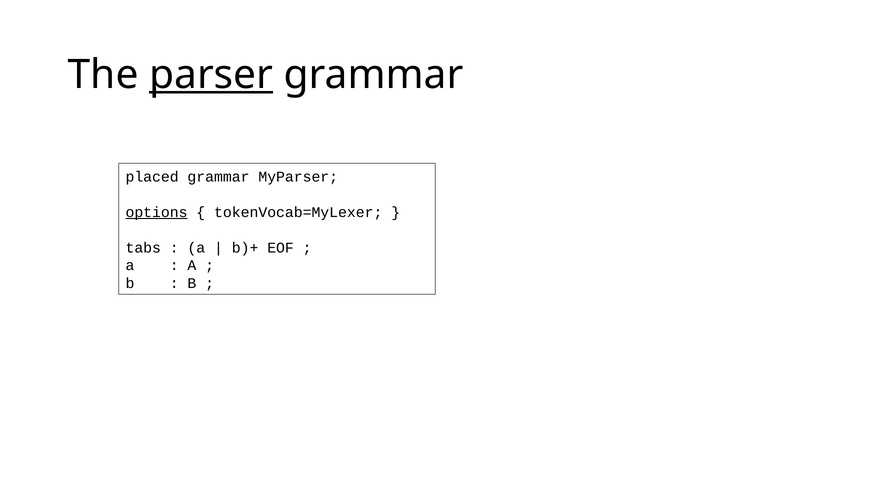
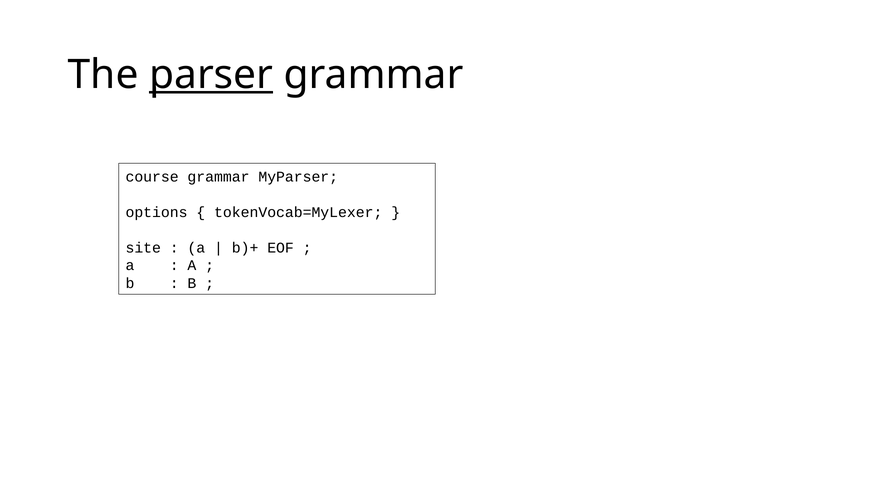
placed: placed -> course
options underline: present -> none
tabs: tabs -> site
